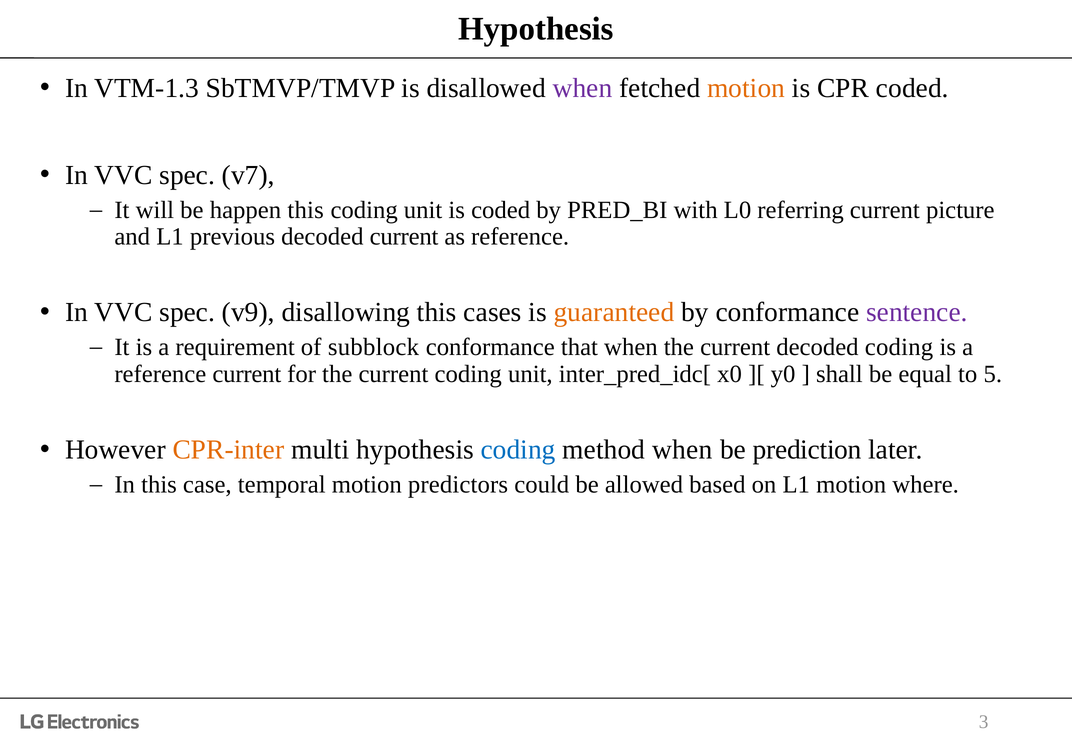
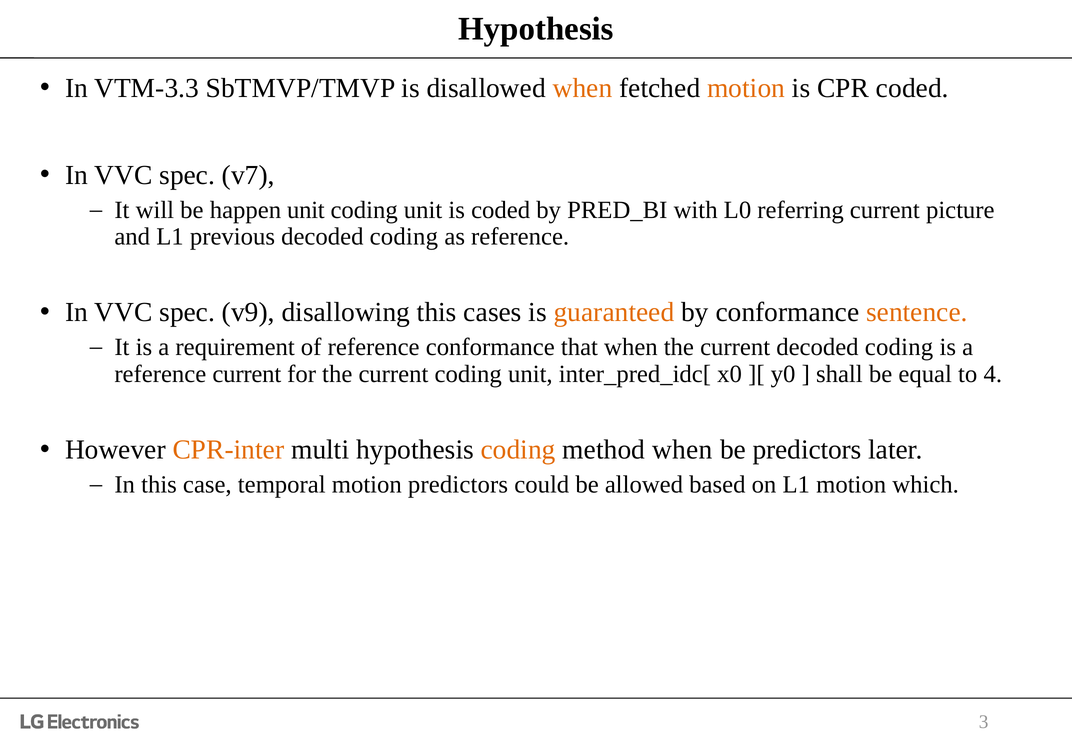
VTM-1.3: VTM-1.3 -> VTM-3.3
when at (582, 88) colour: purple -> orange
happen this: this -> unit
previous decoded current: current -> coding
sentence colour: purple -> orange
of subblock: subblock -> reference
5: 5 -> 4
coding at (518, 450) colour: blue -> orange
be prediction: prediction -> predictors
where: where -> which
